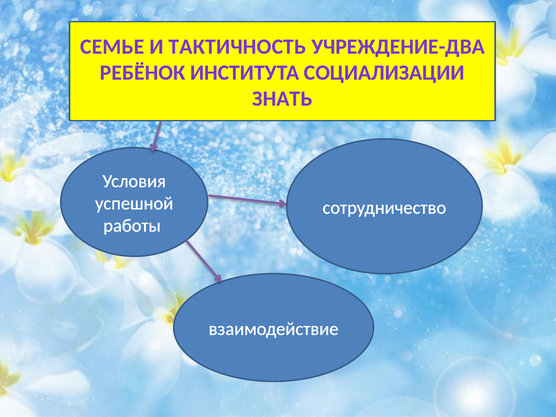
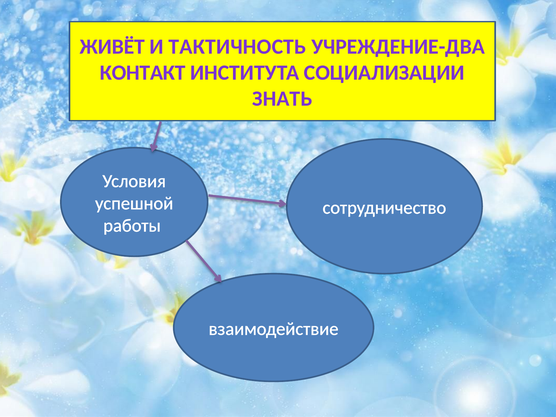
СЕМЬЕ: СЕМЬЕ -> ЖИВЁТ
РЕБЁНОК: РЕБЁНОК -> КОНТАКТ
